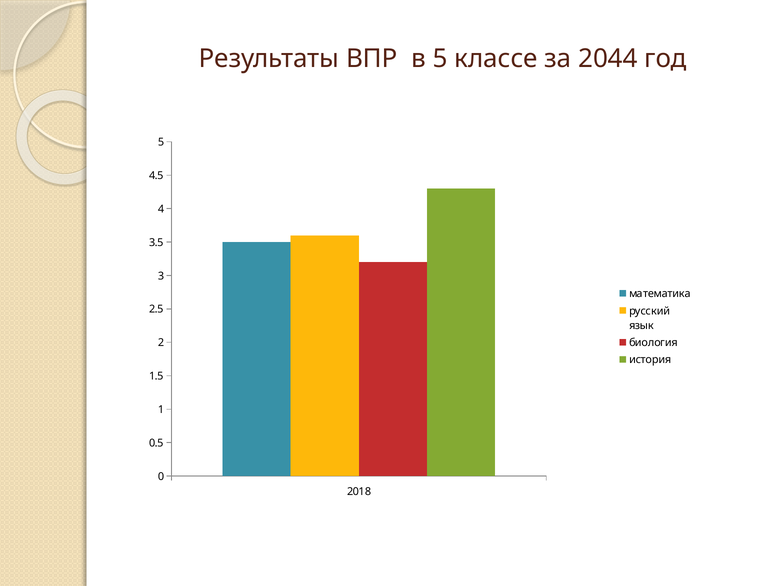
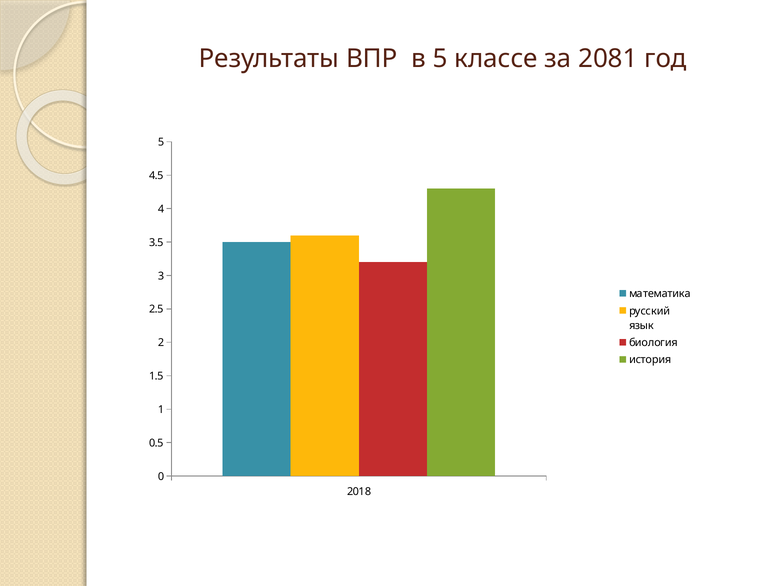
2044: 2044 -> 2081
